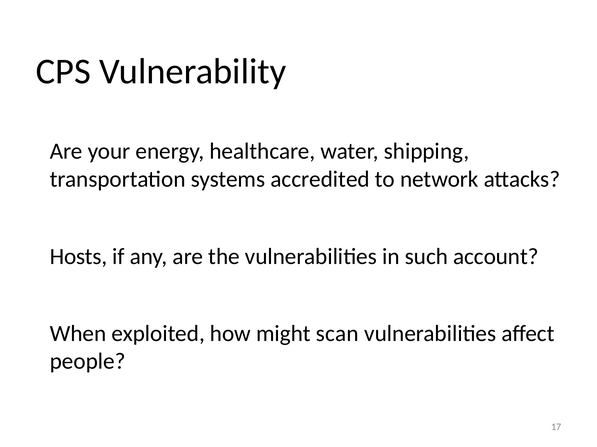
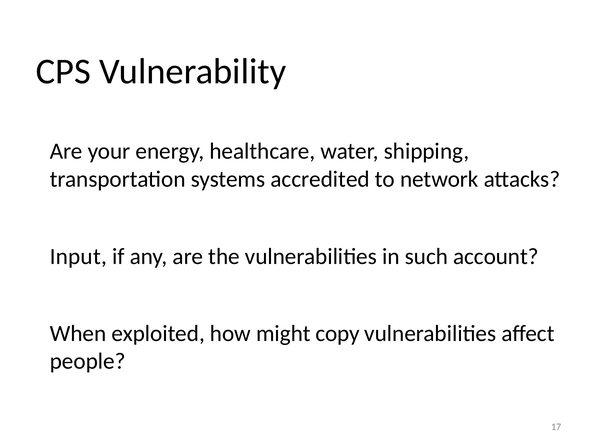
Hosts: Hosts -> Input
scan: scan -> copy
